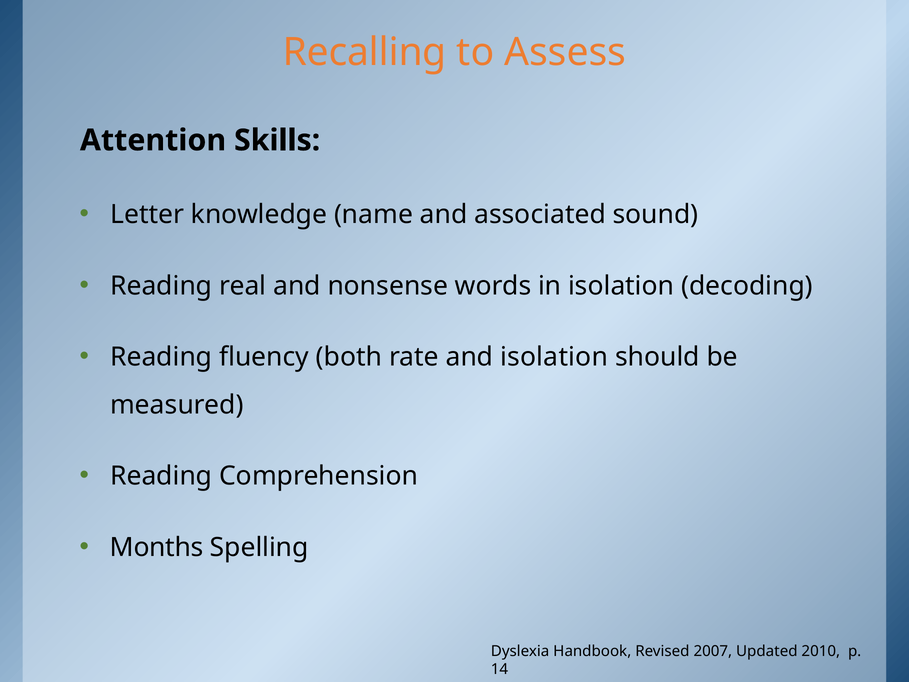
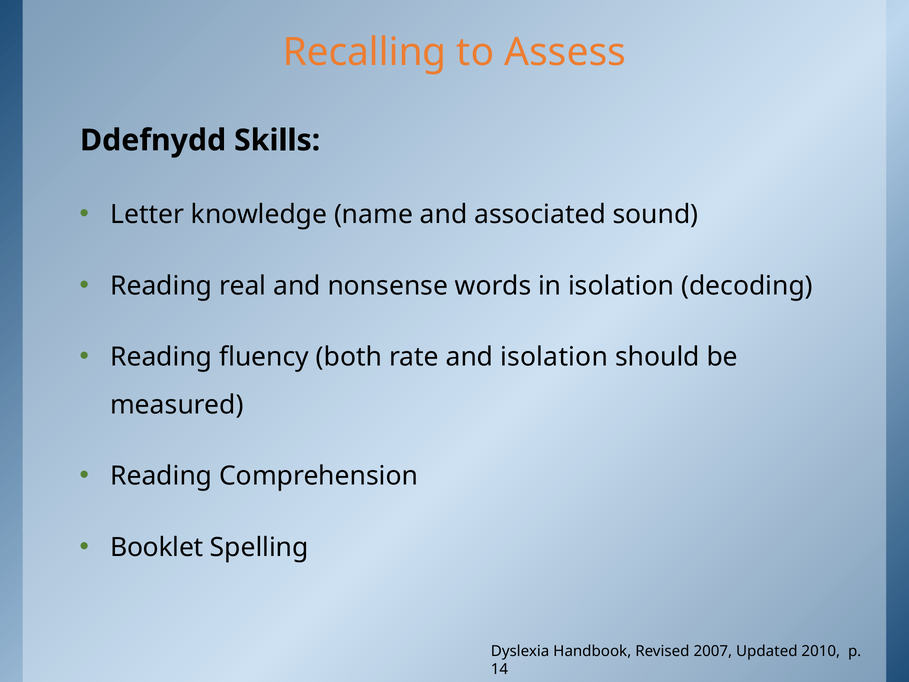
Attention: Attention -> Ddefnydd
Months: Months -> Booklet
